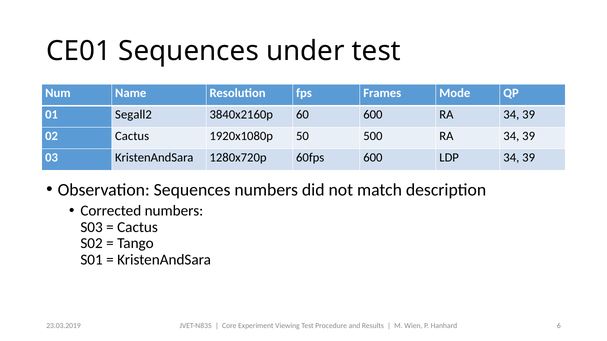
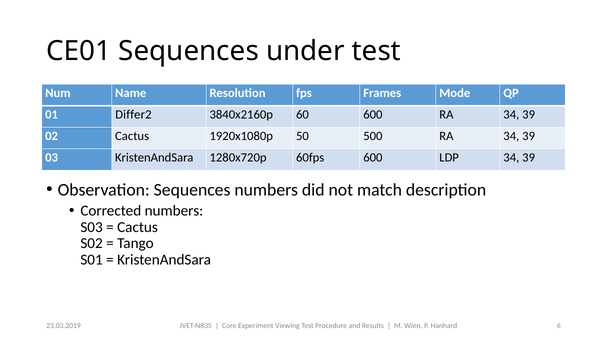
Segall2: Segall2 -> Differ2
